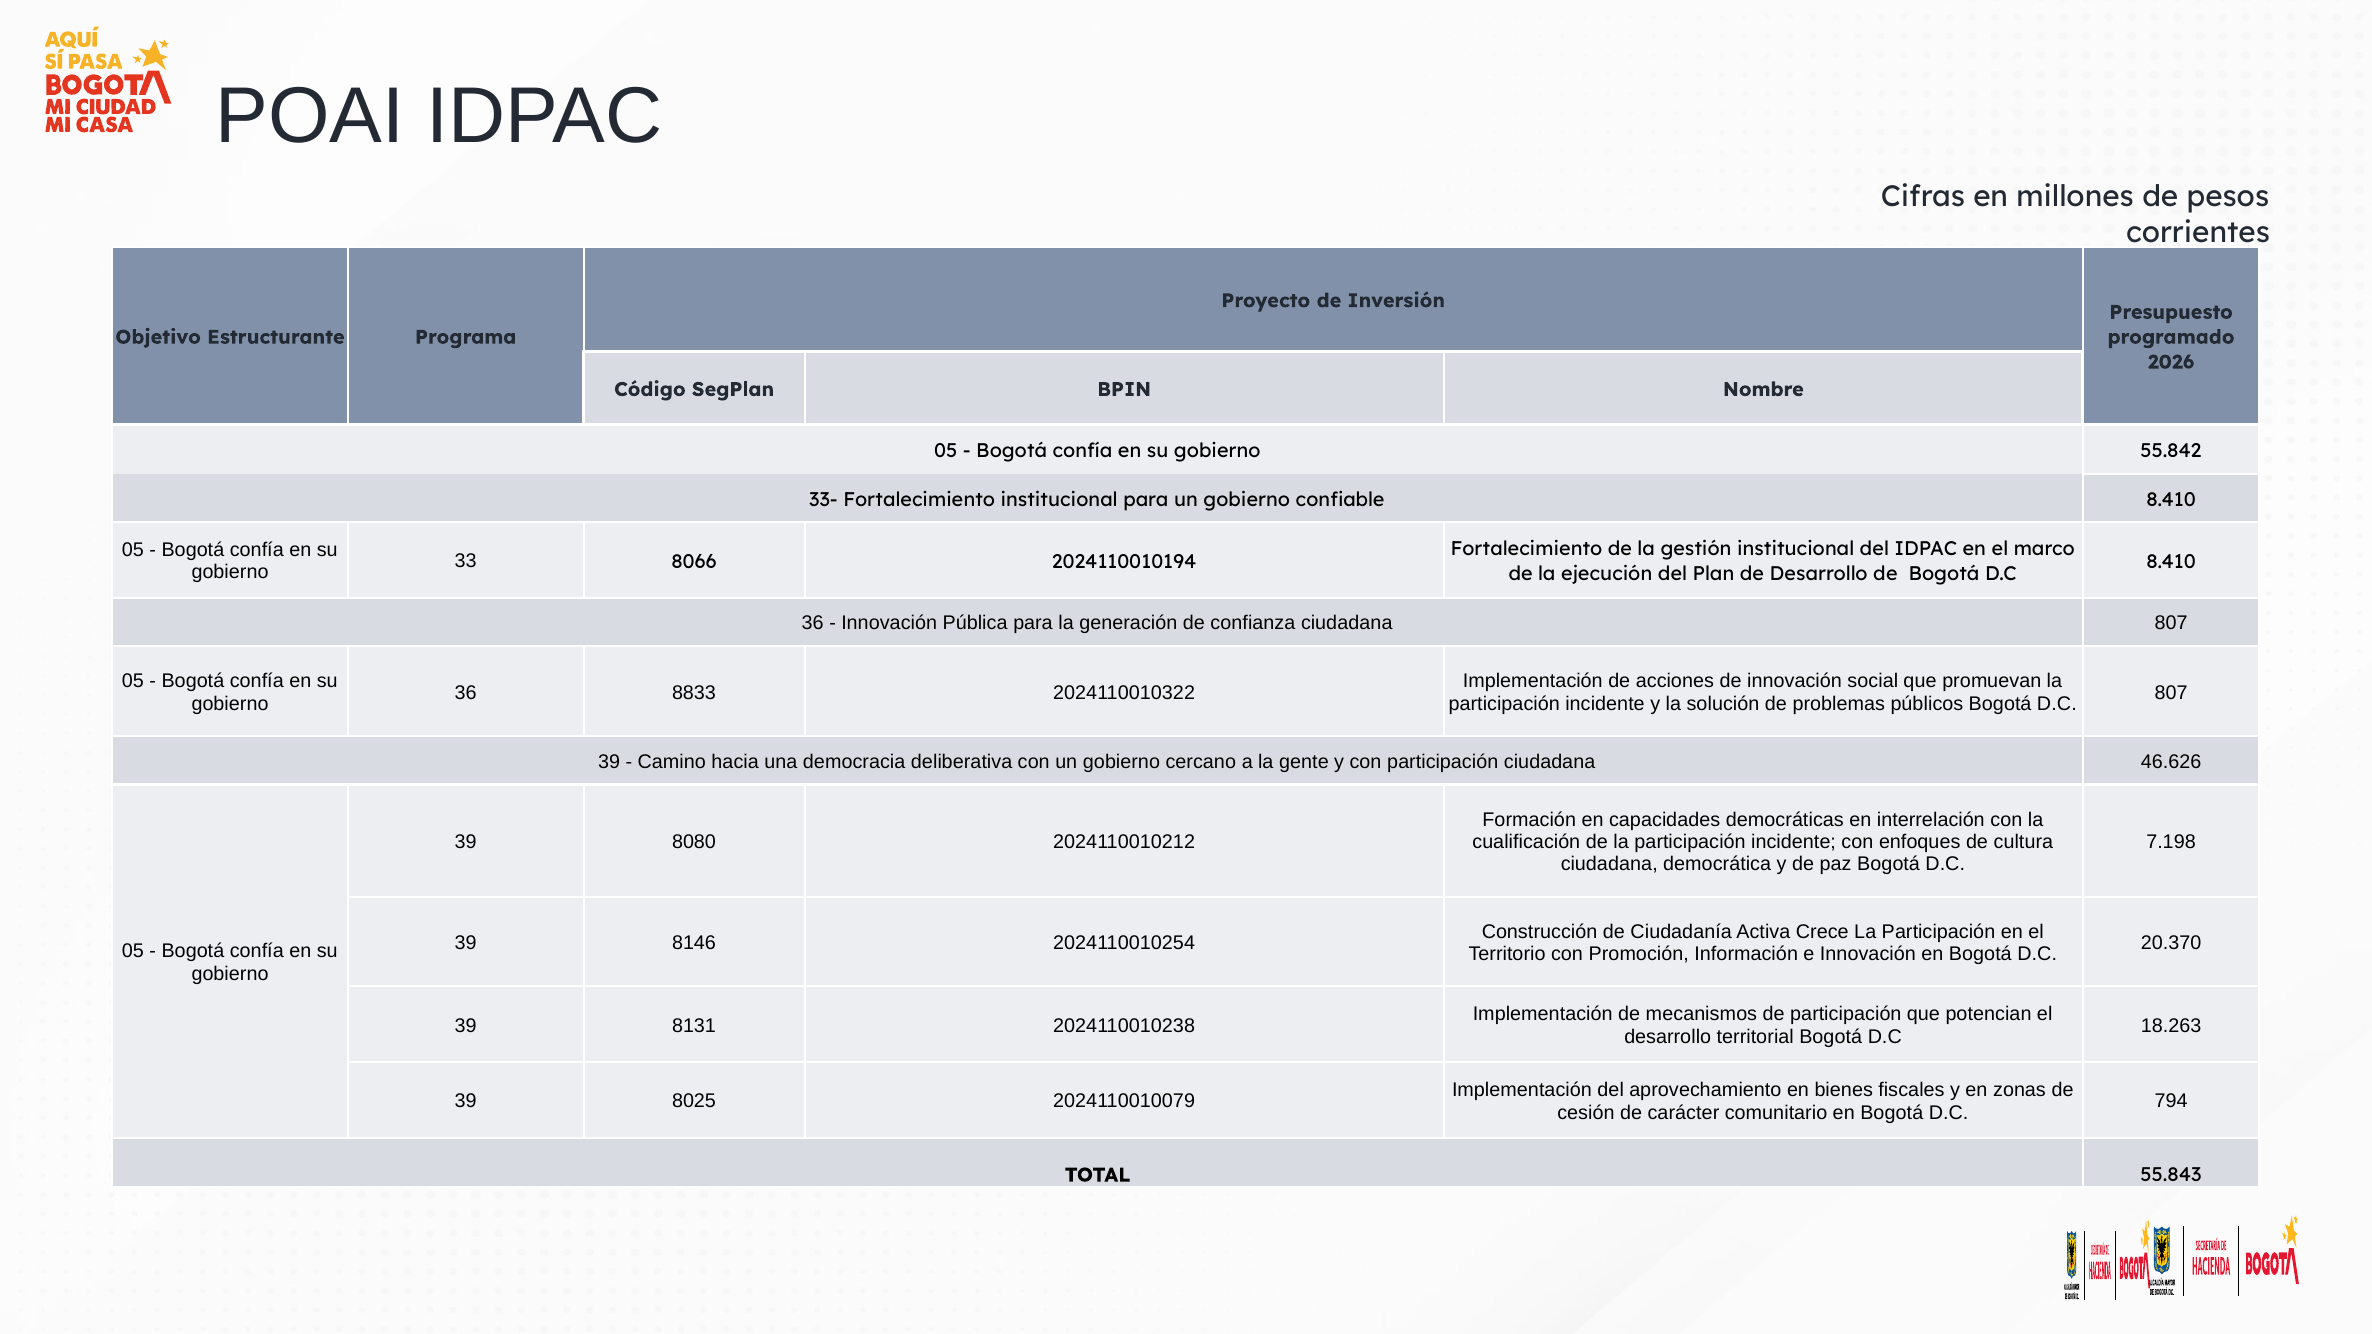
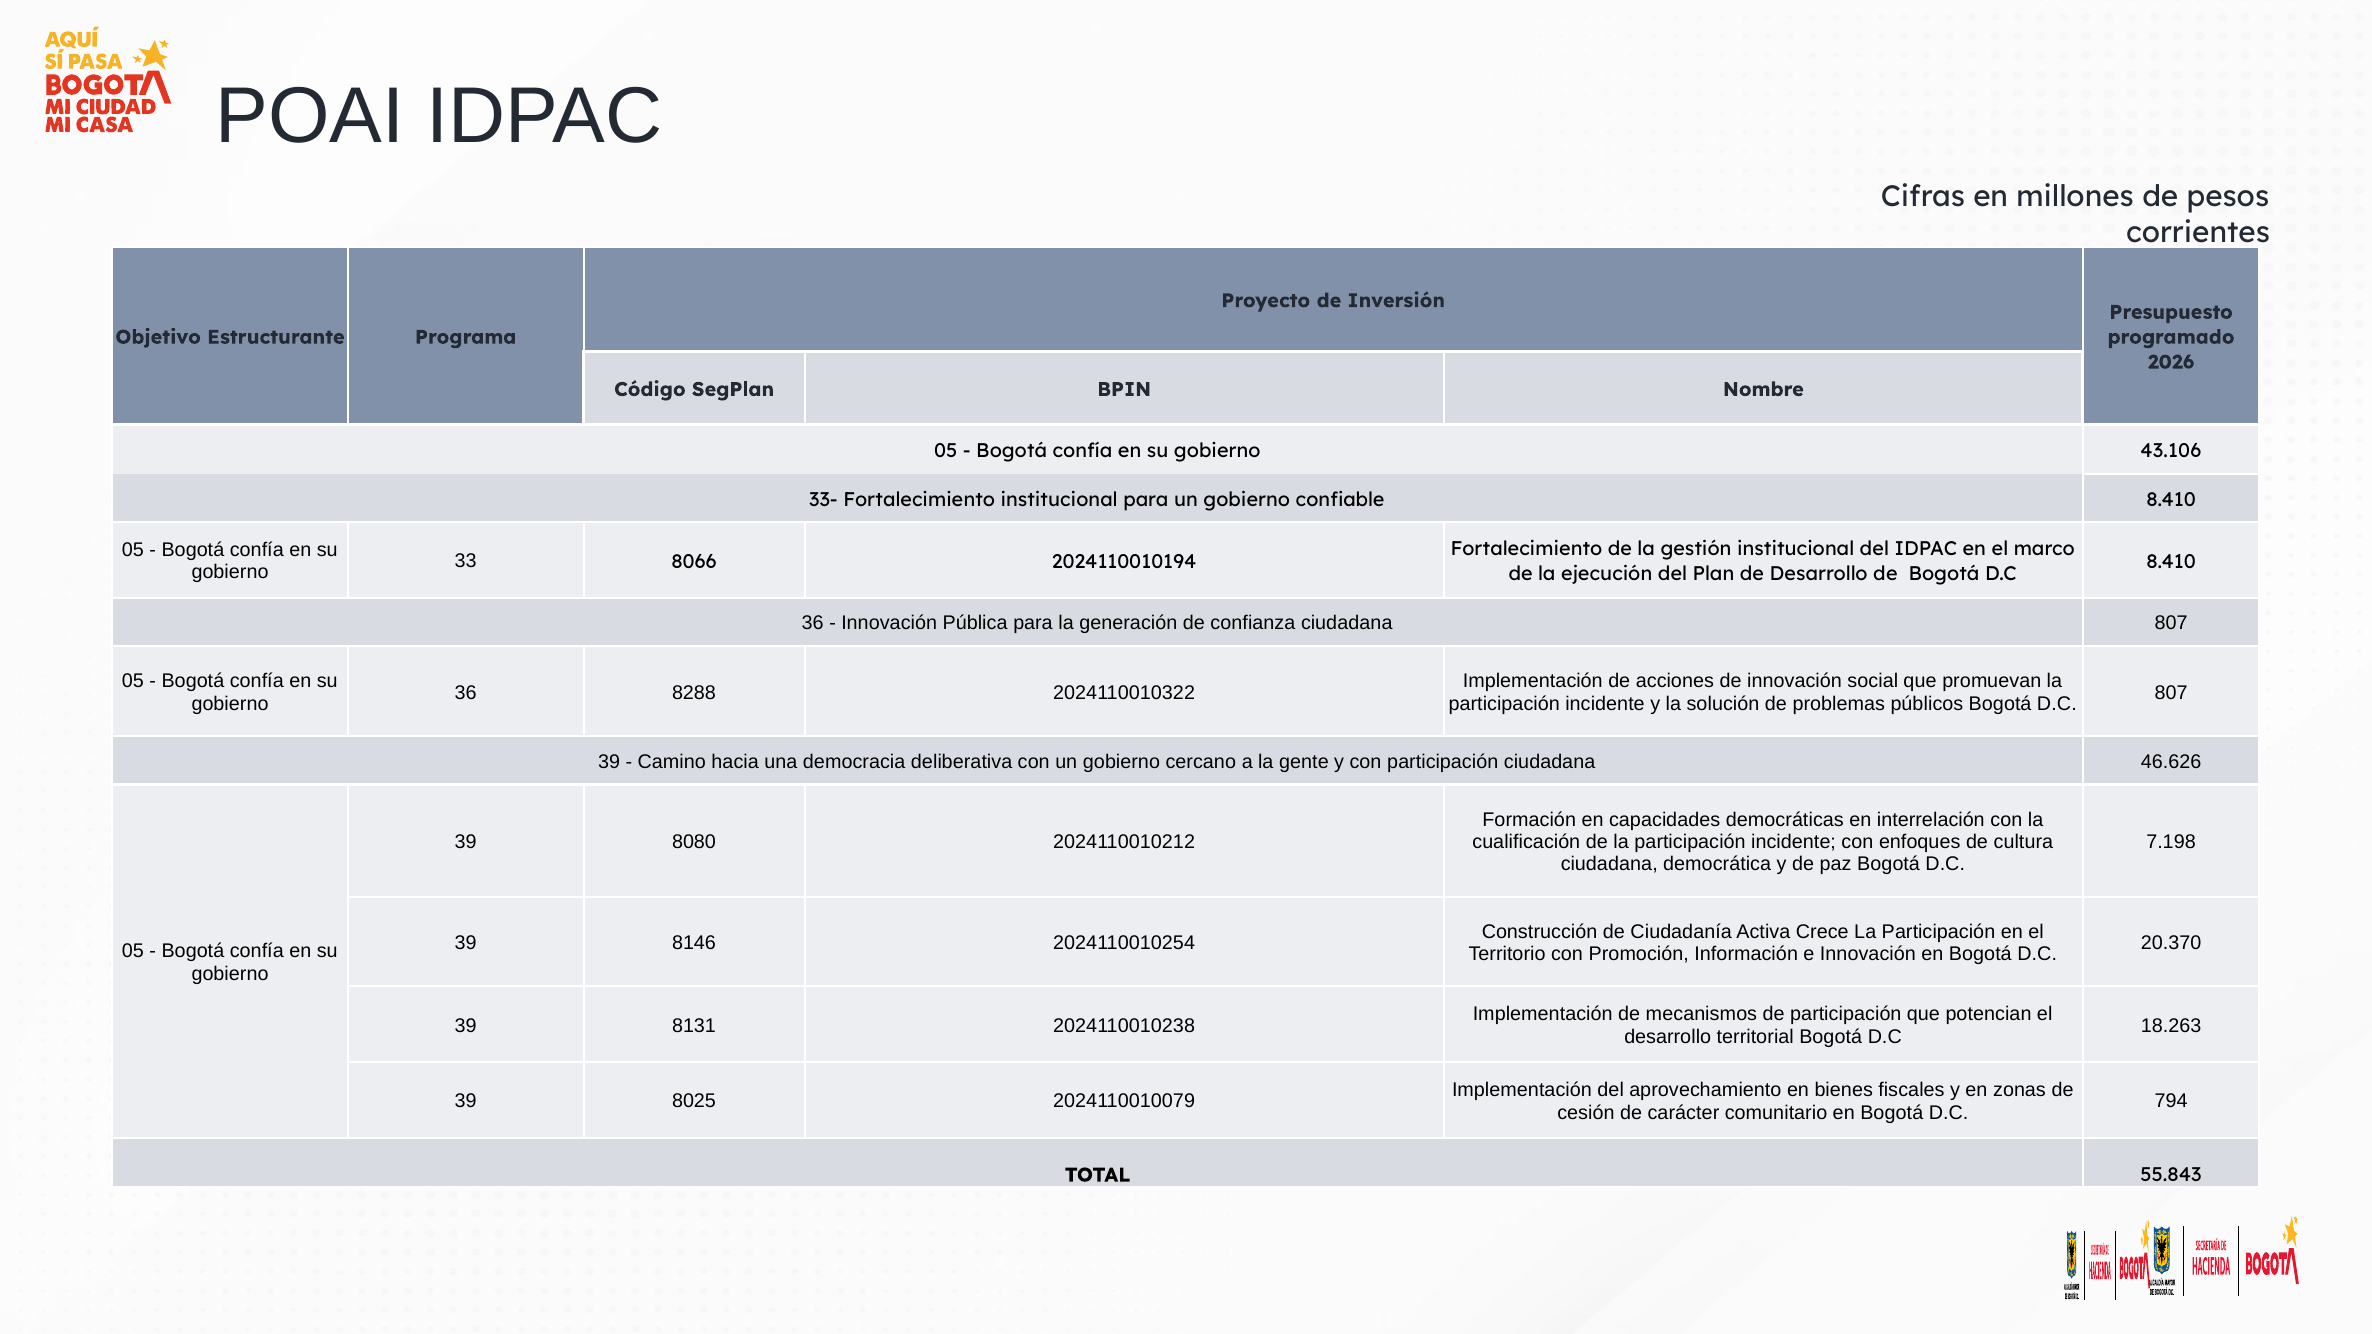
55.842: 55.842 -> 43.106
8833: 8833 -> 8288
